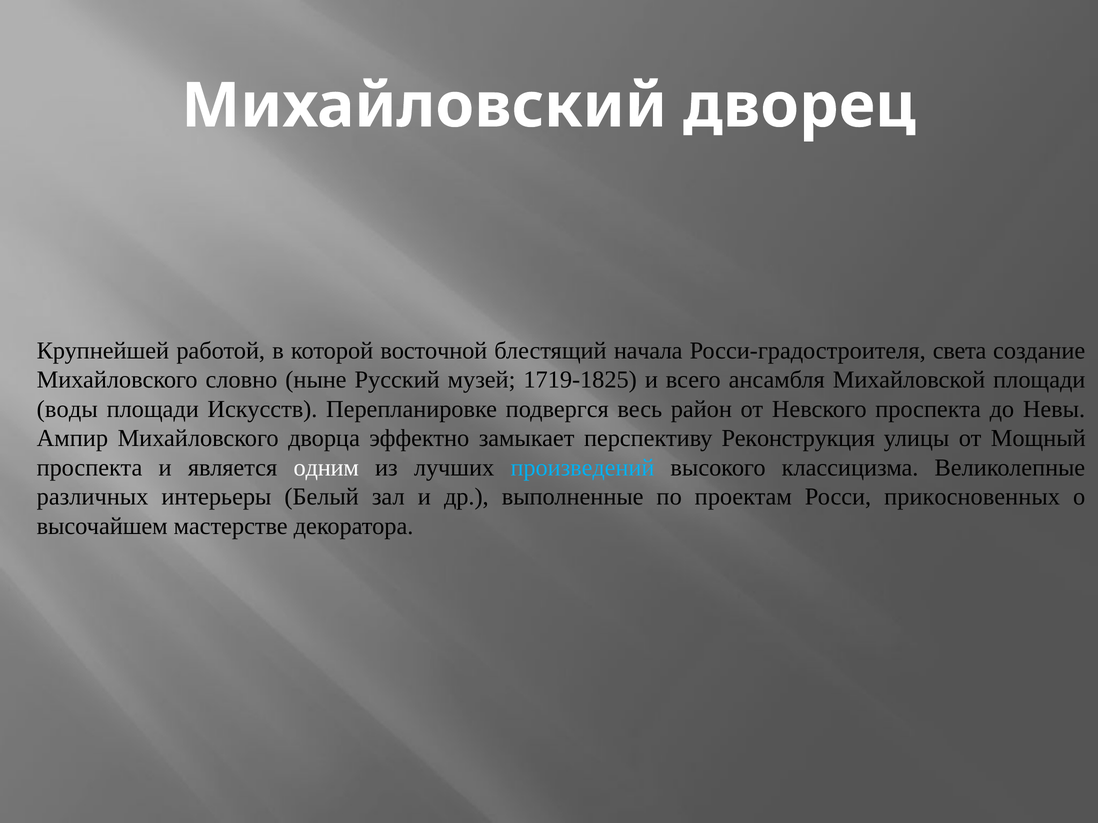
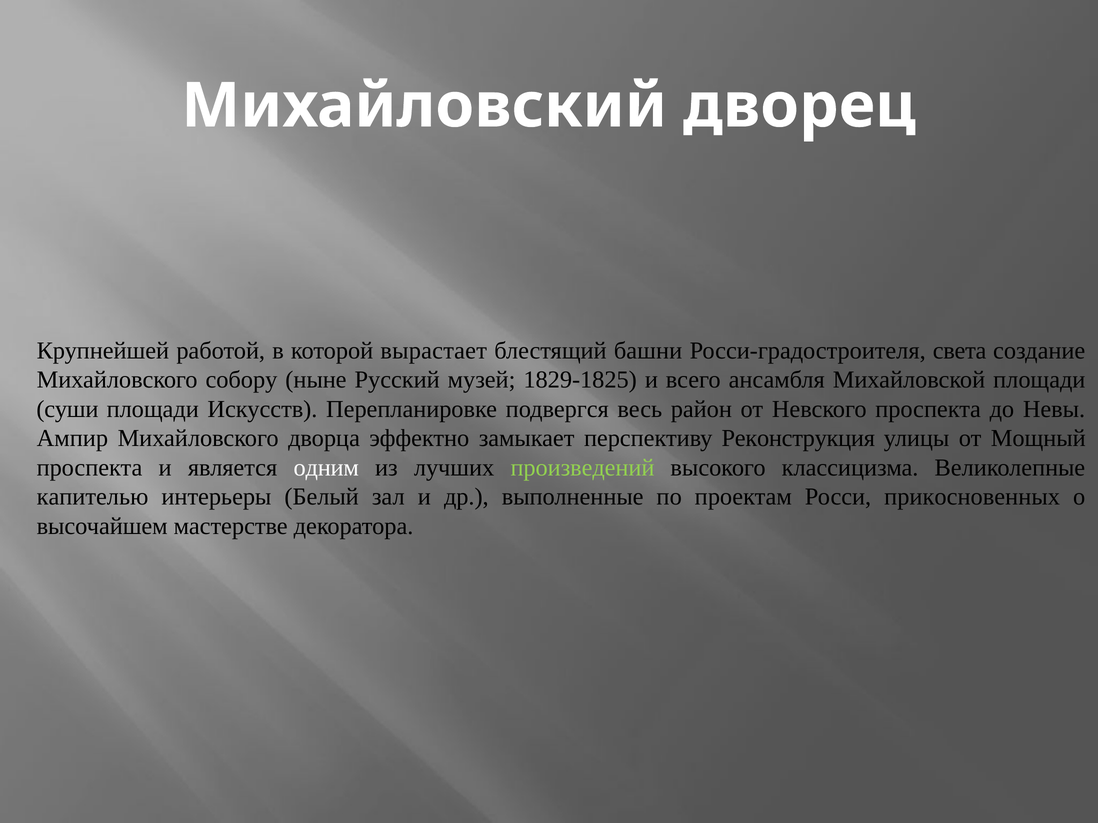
восточной: восточной -> вырастает
начала: начала -> башни
словно: словно -> собору
1719-1825: 1719-1825 -> 1829-1825
воды: воды -> суши
произведений colour: light blue -> light green
различных: различных -> капителью
